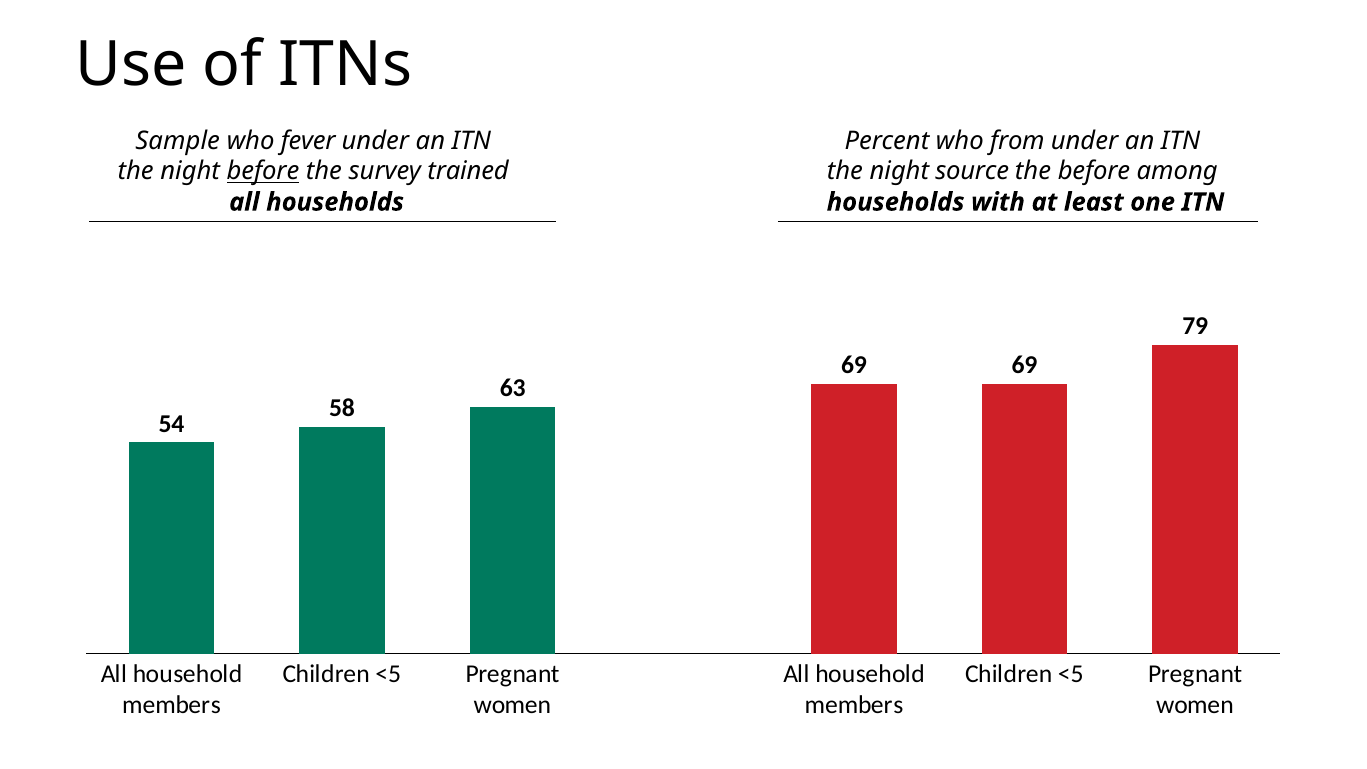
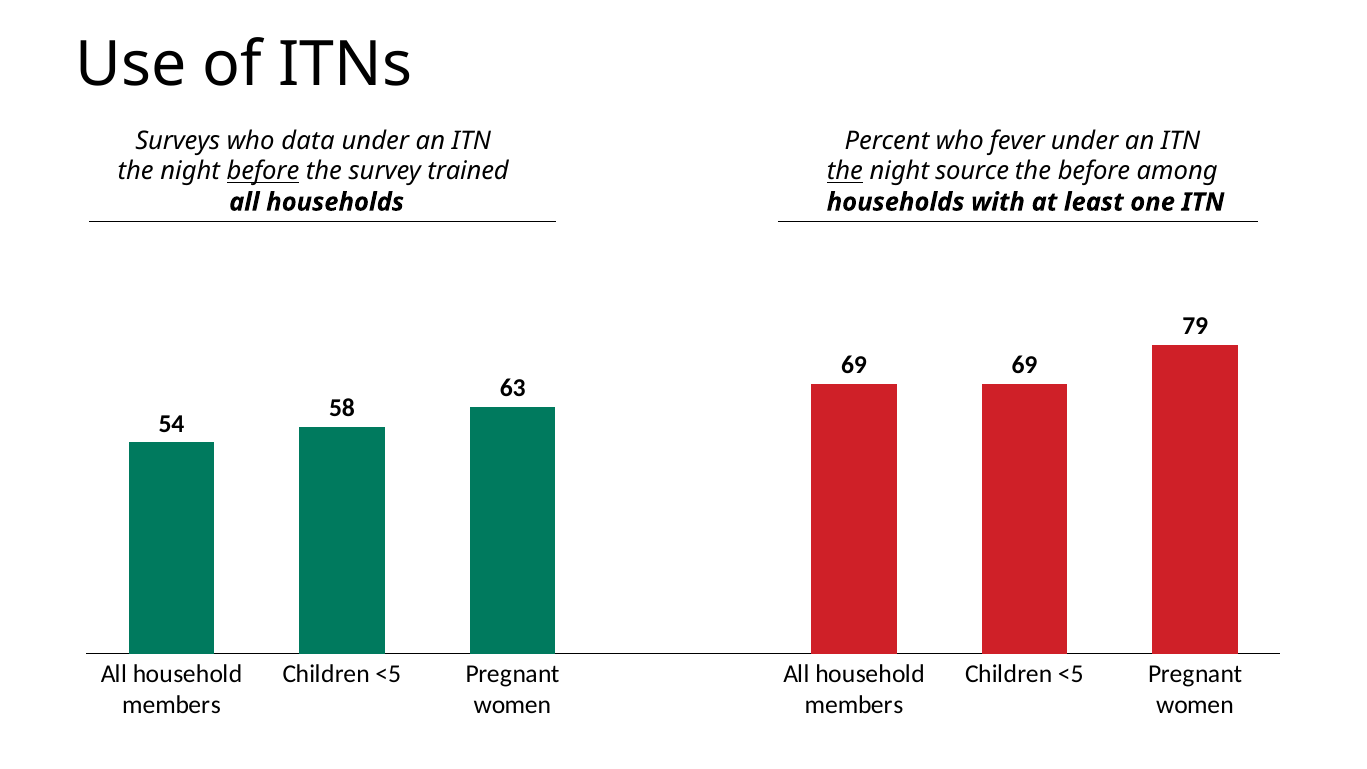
Sample: Sample -> Surveys
fever: fever -> data
from: from -> fever
the at (845, 171) underline: none -> present
